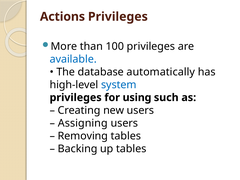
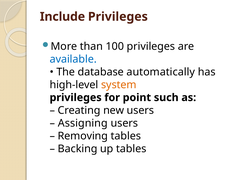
Actions: Actions -> Include
system colour: blue -> orange
using: using -> point
